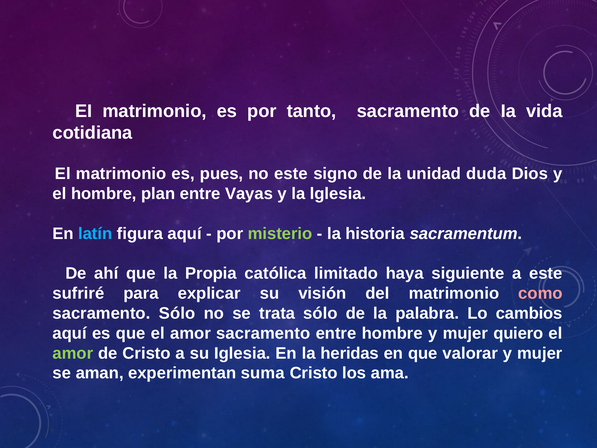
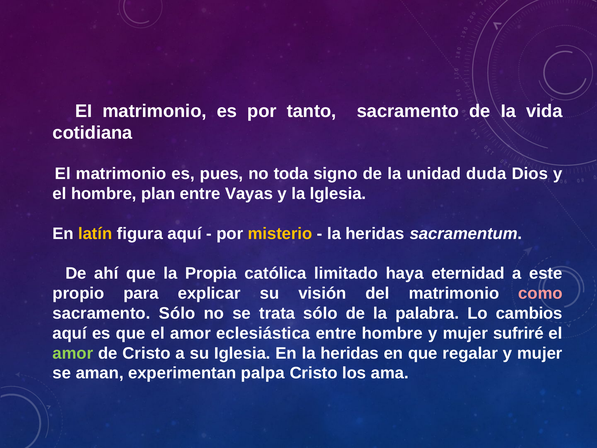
no este: este -> toda
latín colour: light blue -> yellow
misterio colour: light green -> yellow
historia at (375, 233): historia -> heridas
siguiente: siguiente -> eternidad
sufriré: sufriré -> propio
amor sacramento: sacramento -> eclesiástica
quiero: quiero -> sufriré
valorar: valorar -> regalar
suma: suma -> palpa
